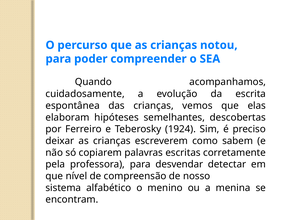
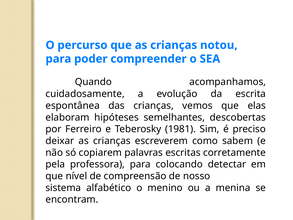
1924: 1924 -> 1981
desvendar: desvendar -> colocando
